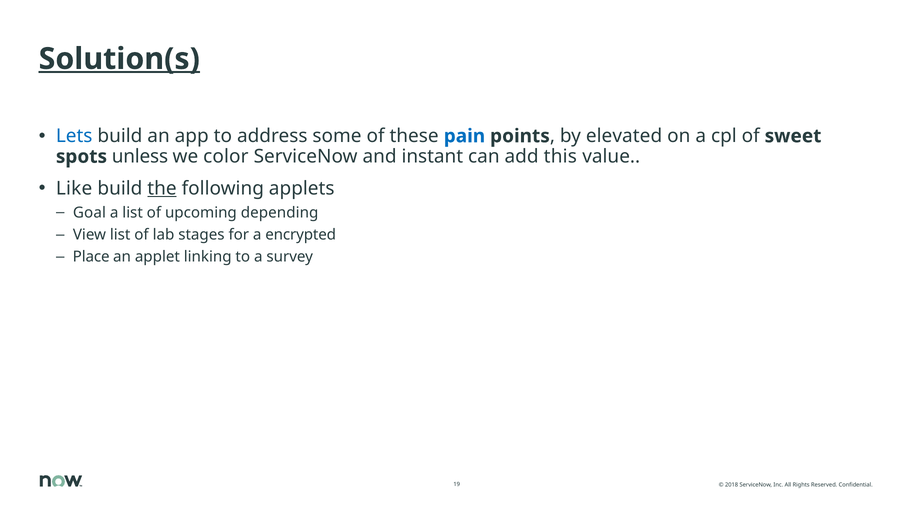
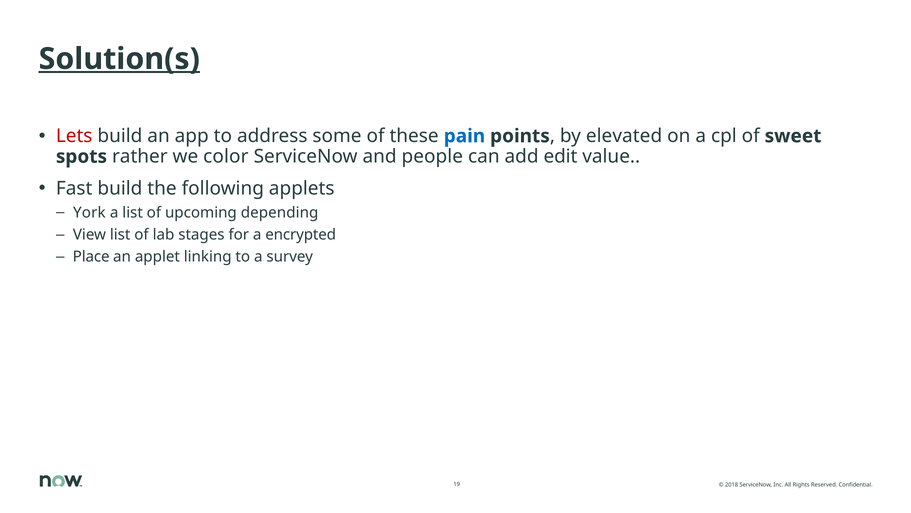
Lets colour: blue -> red
unless: unless -> rather
instant: instant -> people
this: this -> edit
Like: Like -> Fast
the underline: present -> none
Goal: Goal -> York
